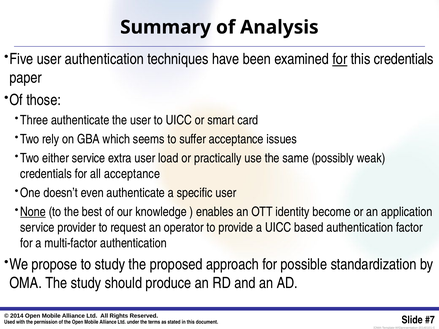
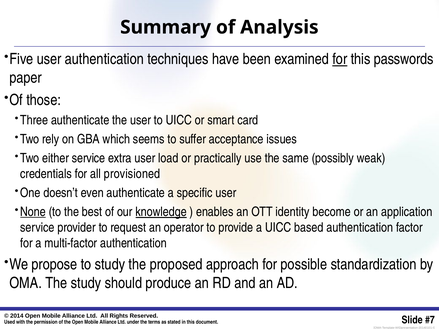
this credentials: credentials -> passwords
all acceptance: acceptance -> provisioned
knowledge underline: none -> present
